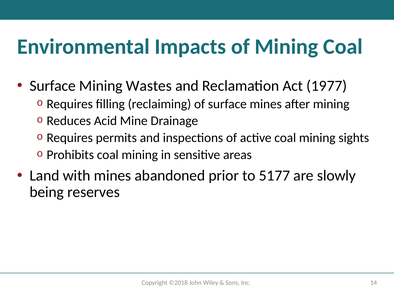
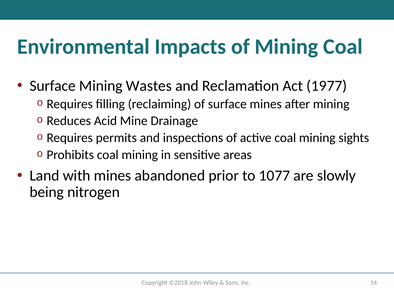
51: 51 -> 10
reserves: reserves -> nitrogen
